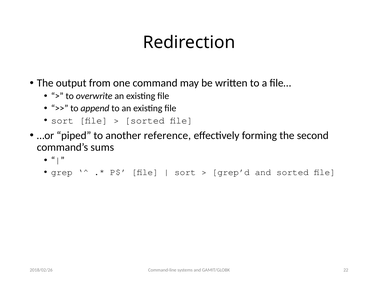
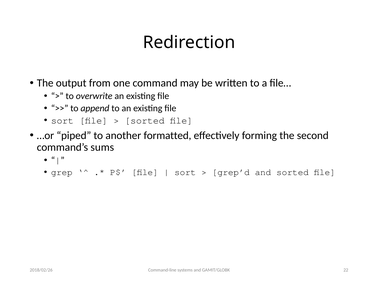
reference: reference -> formatted
